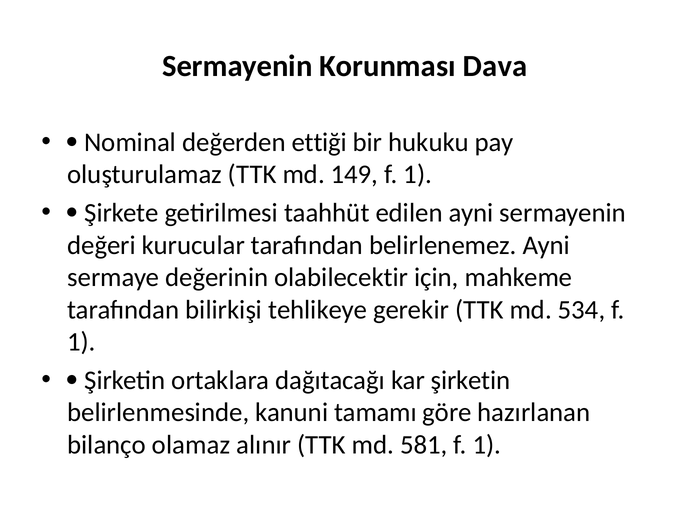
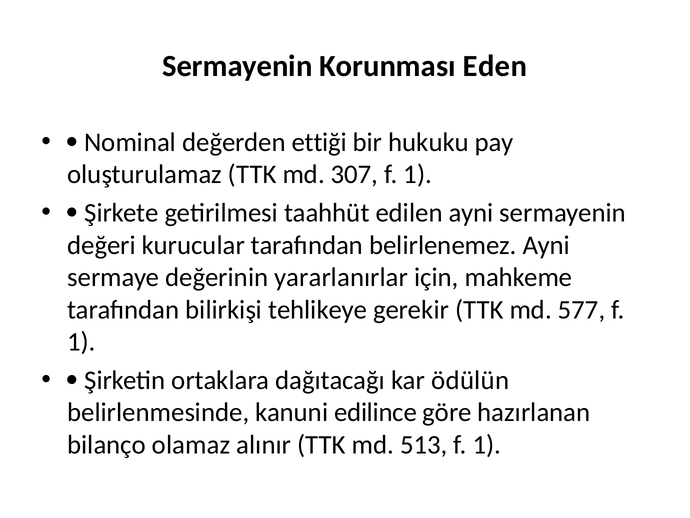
Dava: Dava -> Eden
149: 149 -> 307
olabilecektir: olabilecektir -> yararlanırlar
534: 534 -> 577
kar şirketin: şirketin -> ödülün
tamamı: tamamı -> edilince
581: 581 -> 513
